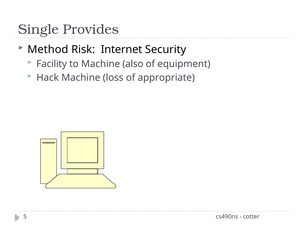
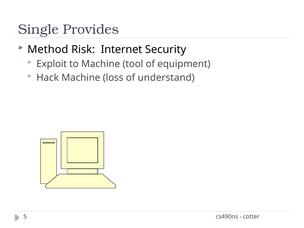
Facility: Facility -> Exploit
also: also -> tool
appropriate: appropriate -> understand
